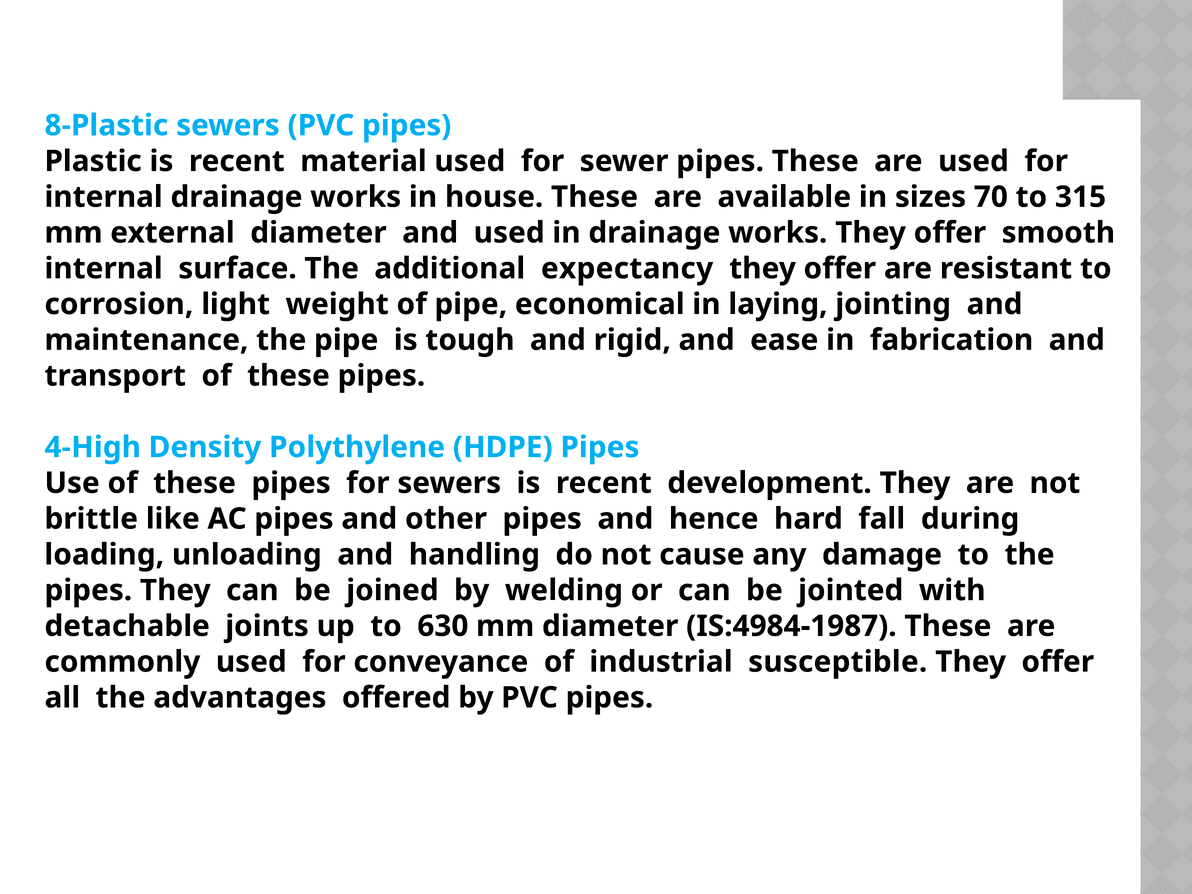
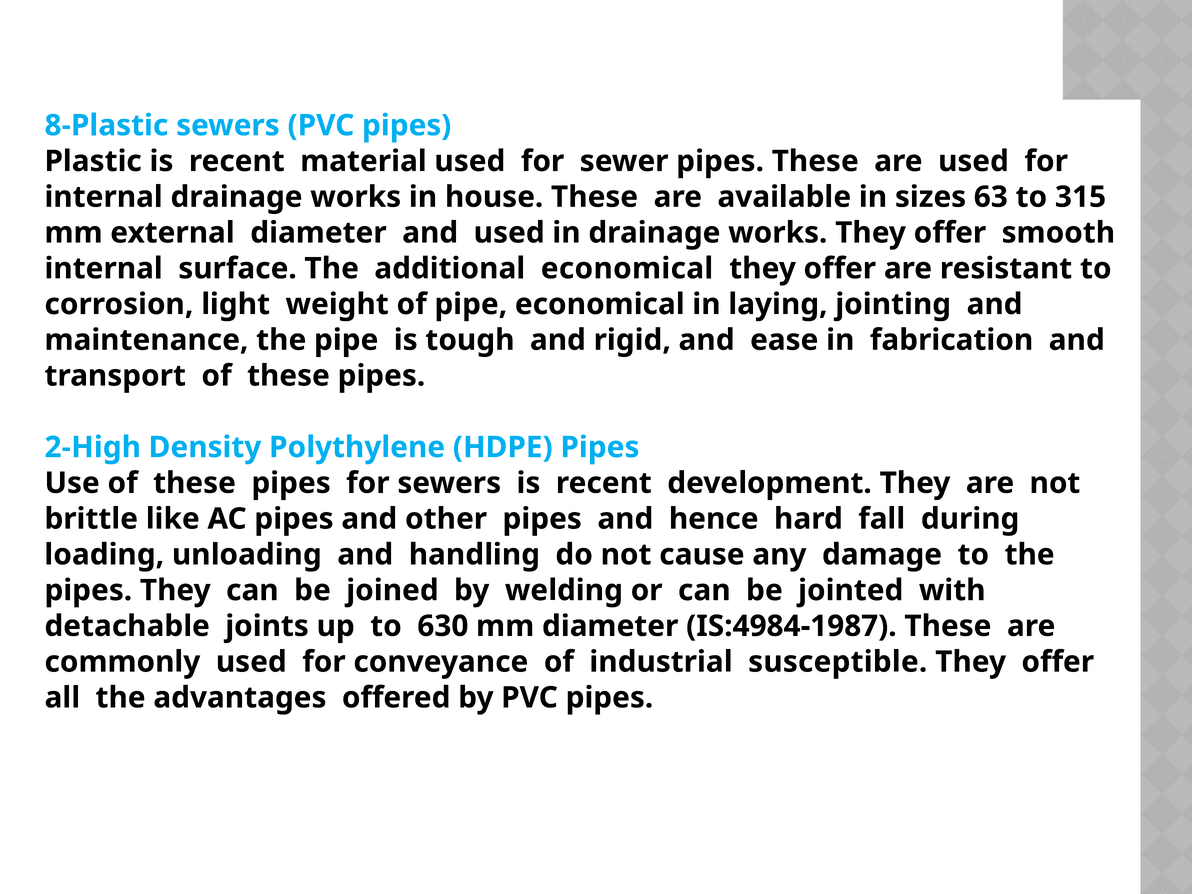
70: 70 -> 63
additional expectancy: expectancy -> economical
4-High: 4-High -> 2-High
